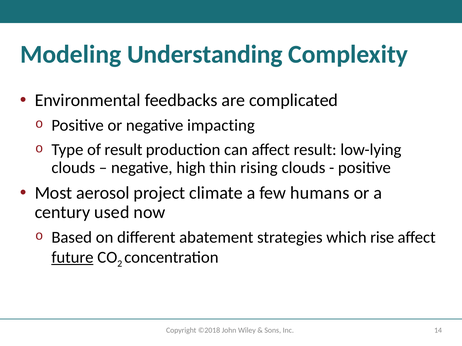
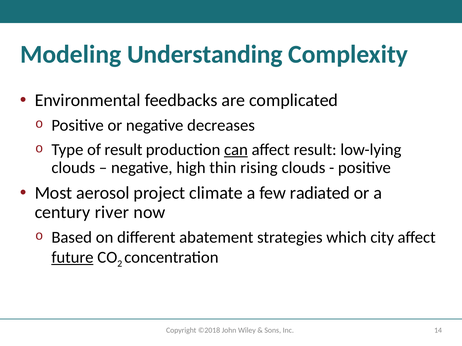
impacting: impacting -> decreases
can underline: none -> present
humans: humans -> radiated
used: used -> river
rise: rise -> city
